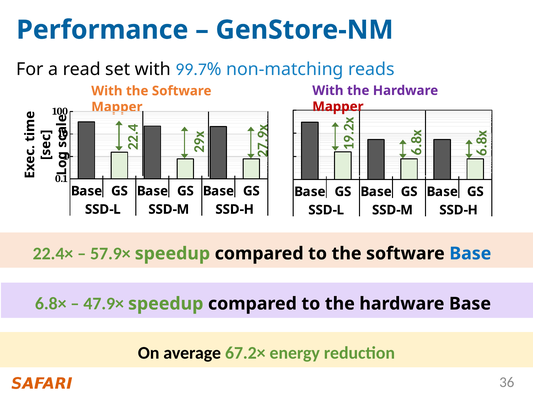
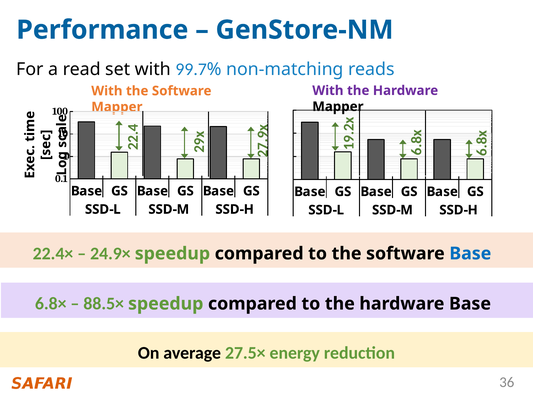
Mapper at (338, 106) colour: red -> black
57.9×: 57.9× -> 24.9×
47.9×: 47.9× -> 88.5×
67.2×: 67.2× -> 27.5×
